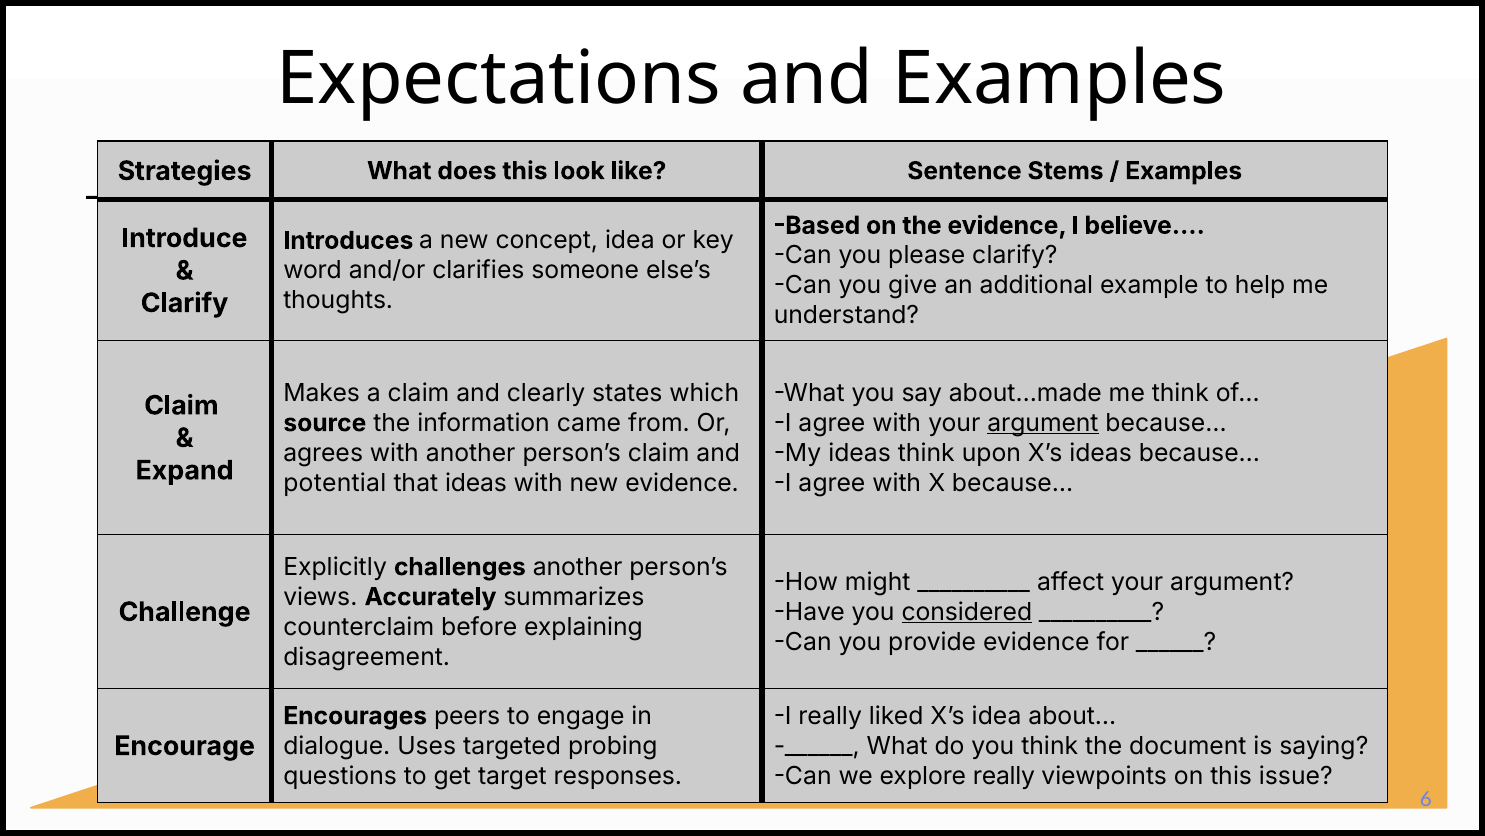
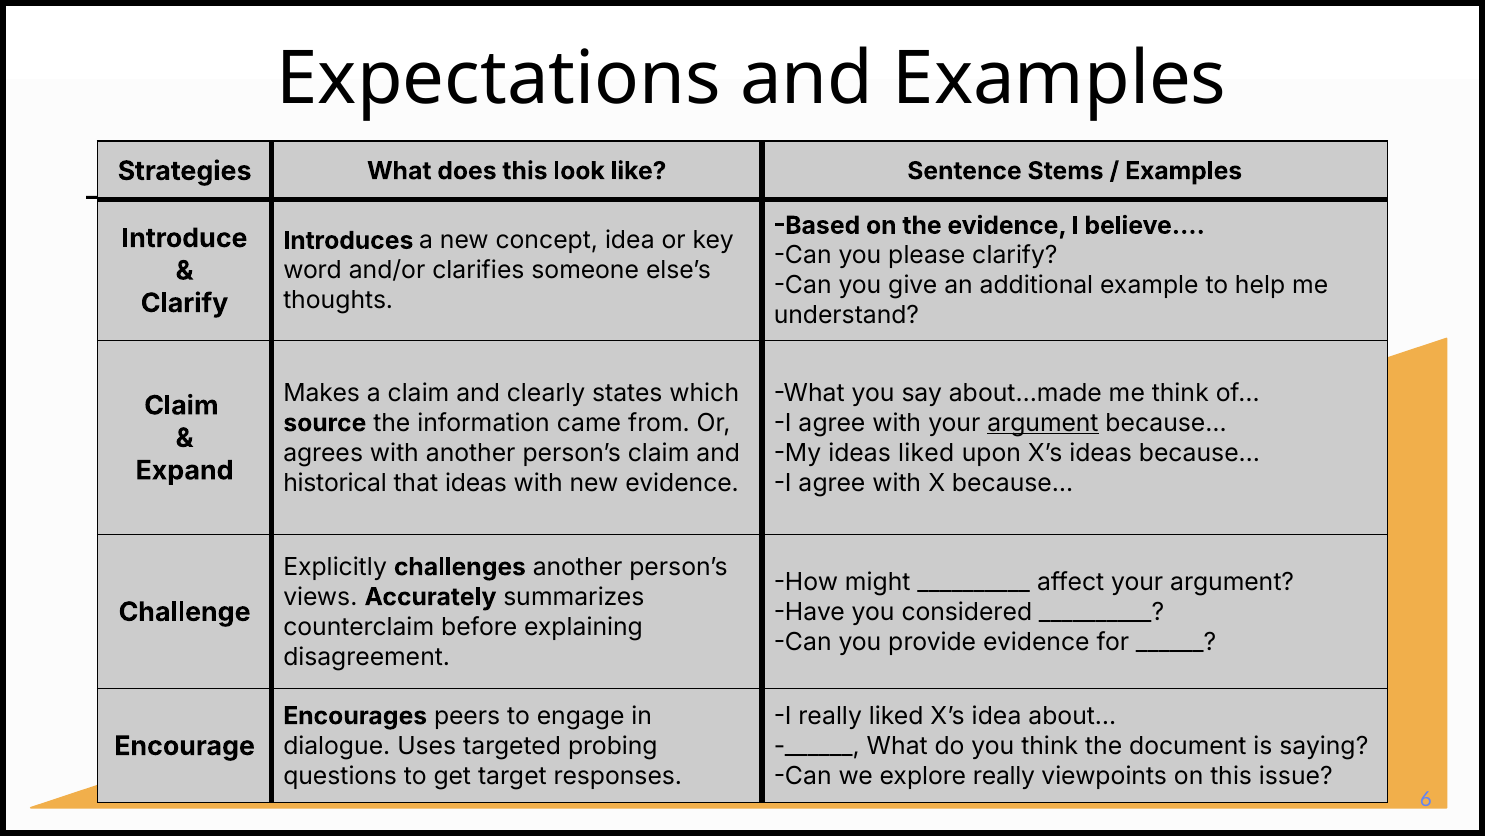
ideas think: think -> liked
potential: potential -> historical
considered underline: present -> none
